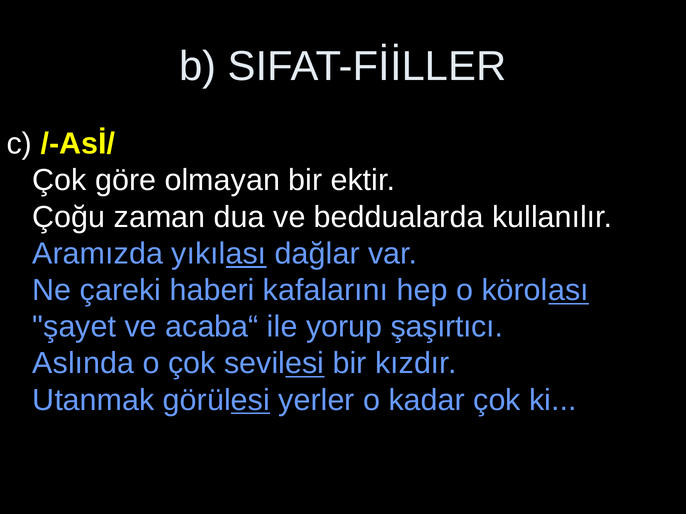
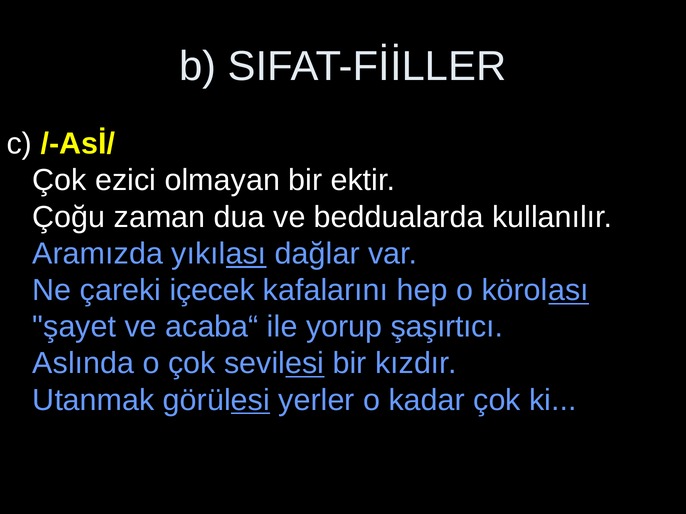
göre: göre -> ezici
haberi: haberi -> içecek
